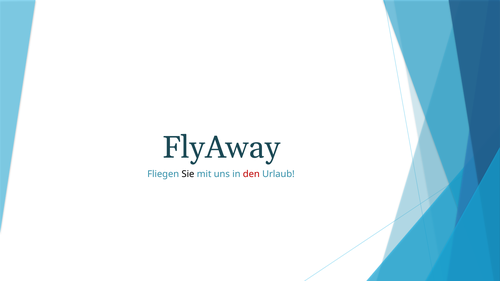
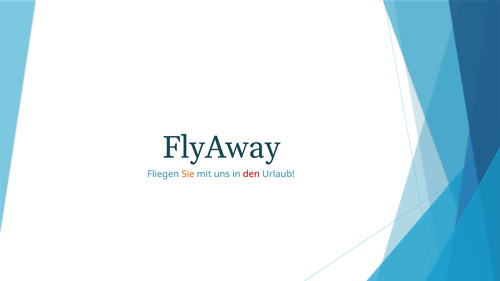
Sie colour: black -> orange
